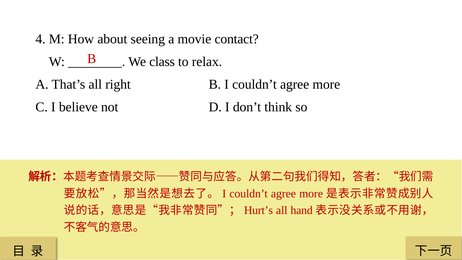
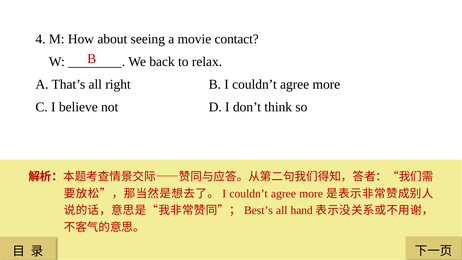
class: class -> back
Hurt’s: Hurt’s -> Best’s
